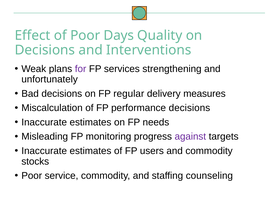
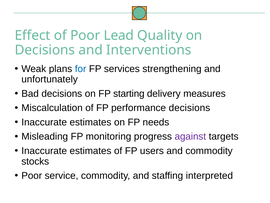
Days: Days -> Lead
for colour: purple -> blue
regular: regular -> starting
counseling: counseling -> interpreted
